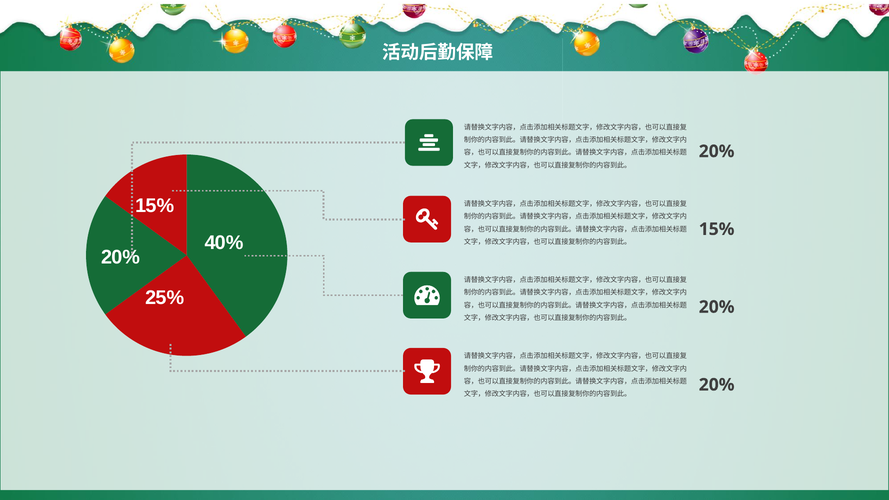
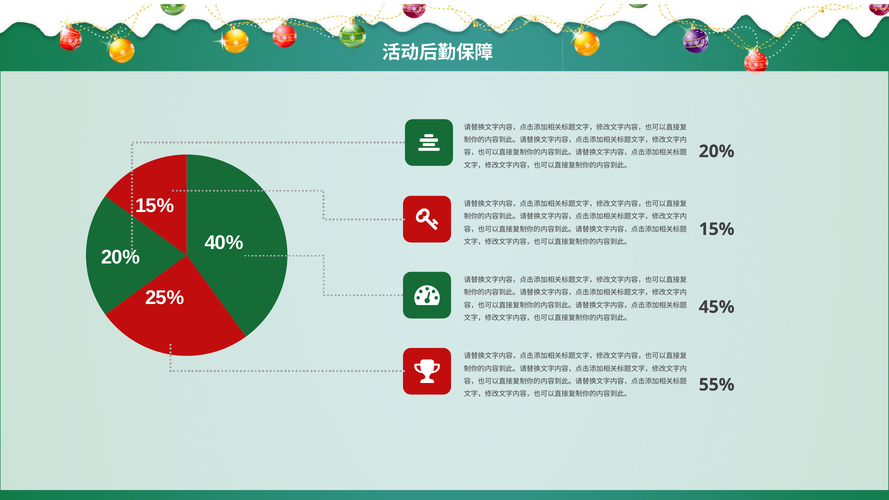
20% at (717, 307): 20% -> 45%
20% at (717, 385): 20% -> 55%
